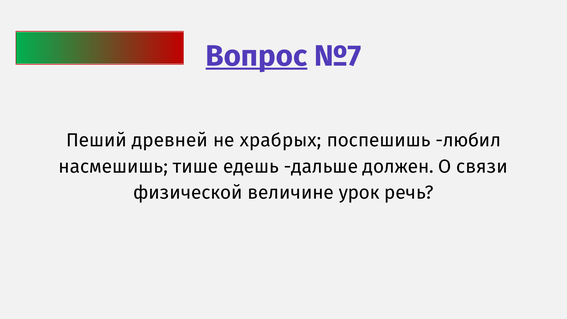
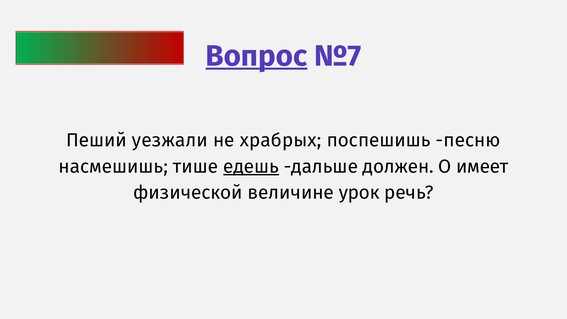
древней: древней -> уезжали
любил: любил -> песню
едешь underline: none -> present
связи: связи -> имеет
